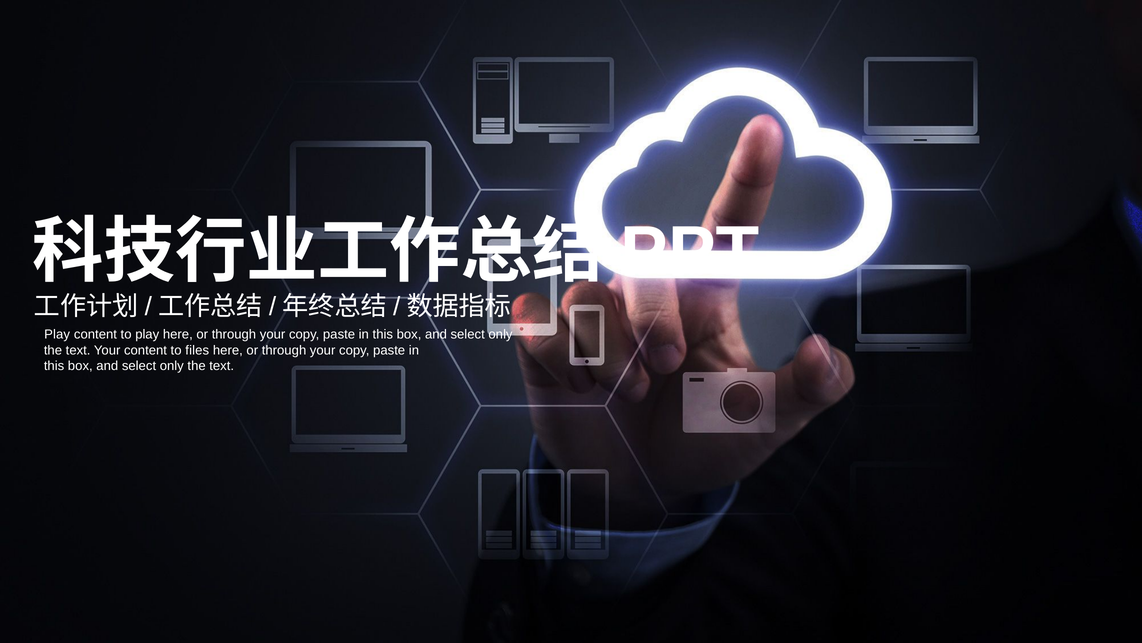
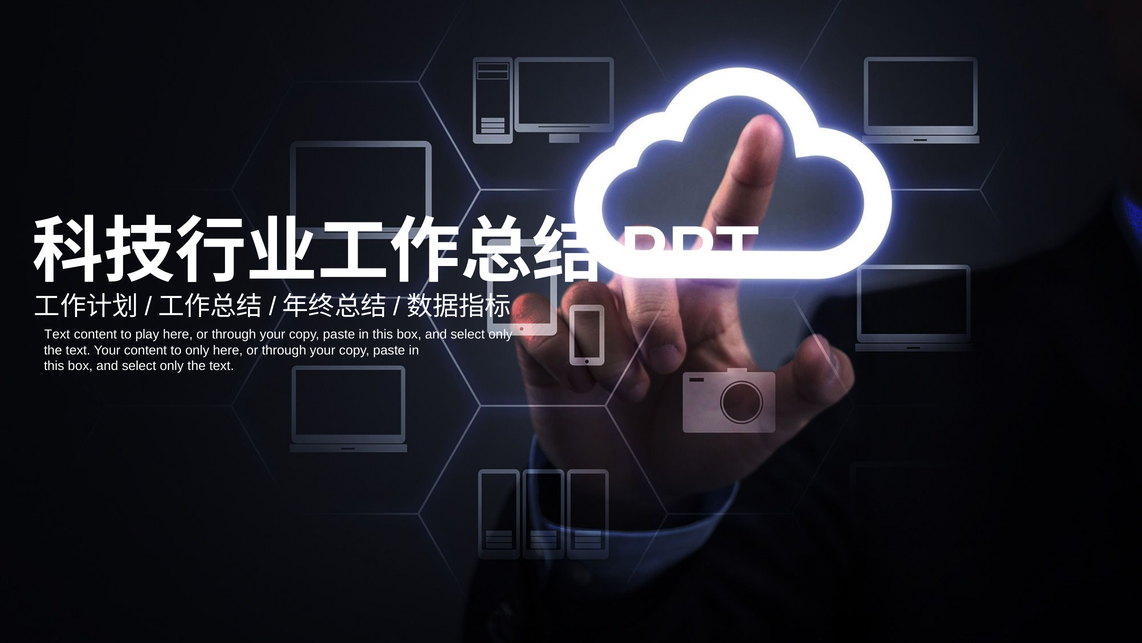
Play at (57, 334): Play -> Text
to files: files -> only
